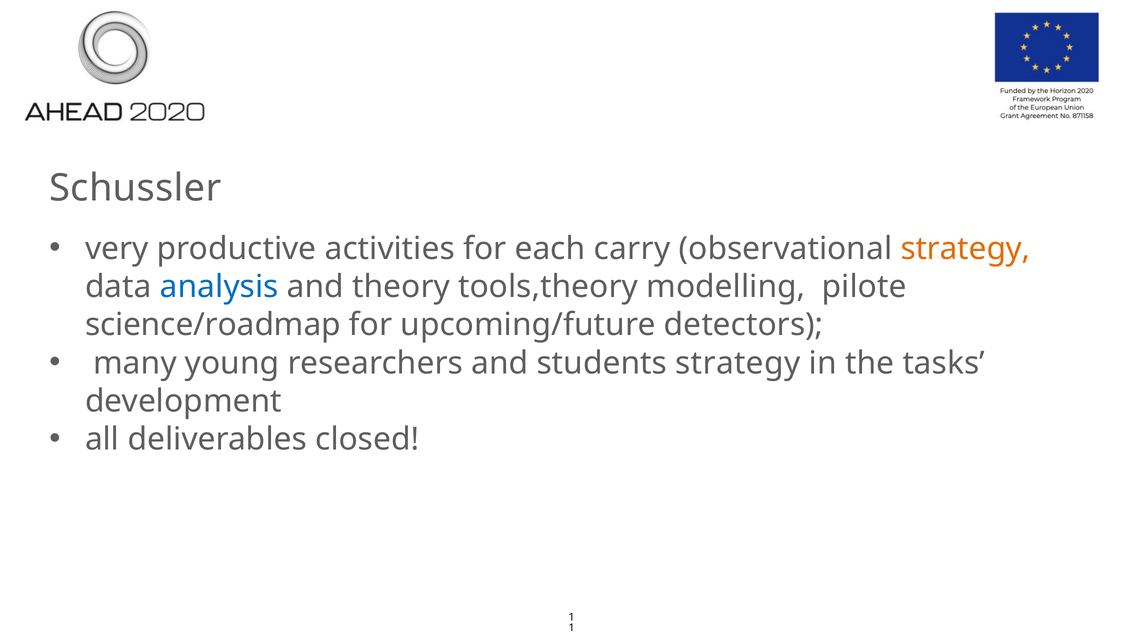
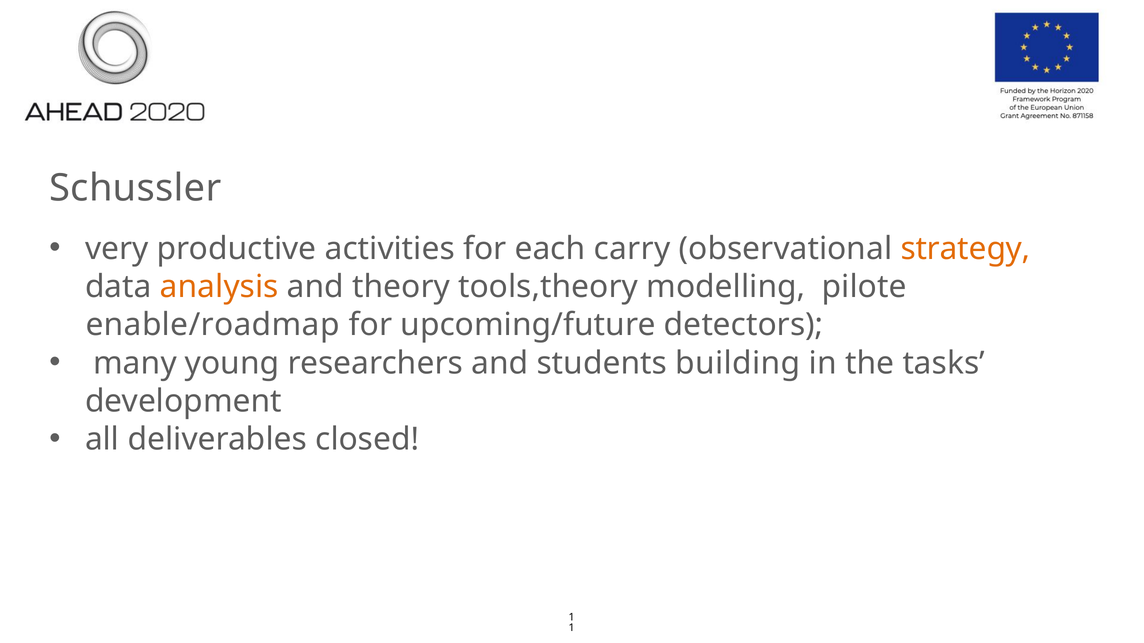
analysis colour: blue -> orange
science/roadmap: science/roadmap -> enable/roadmap
students strategy: strategy -> building
